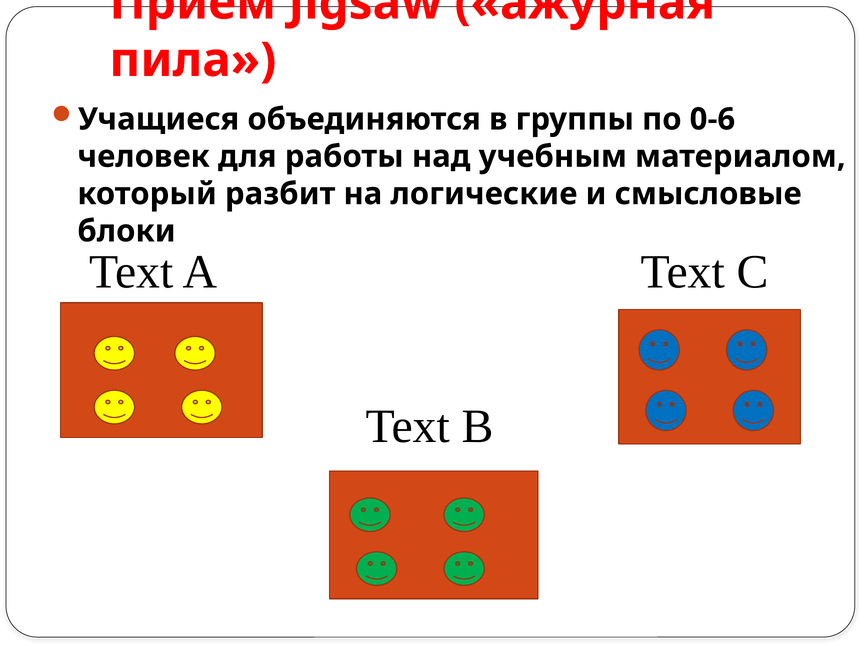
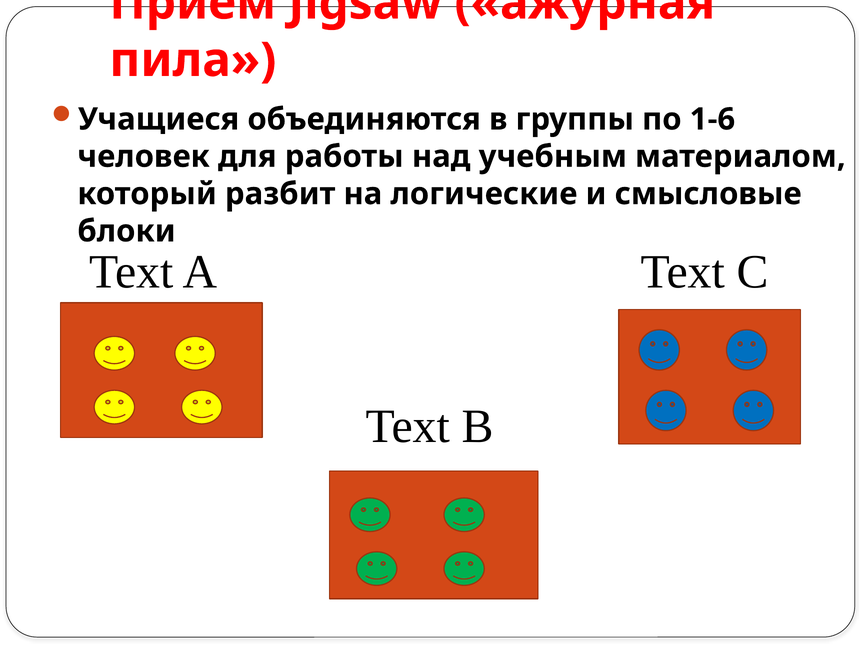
0-6: 0-6 -> 1-6
